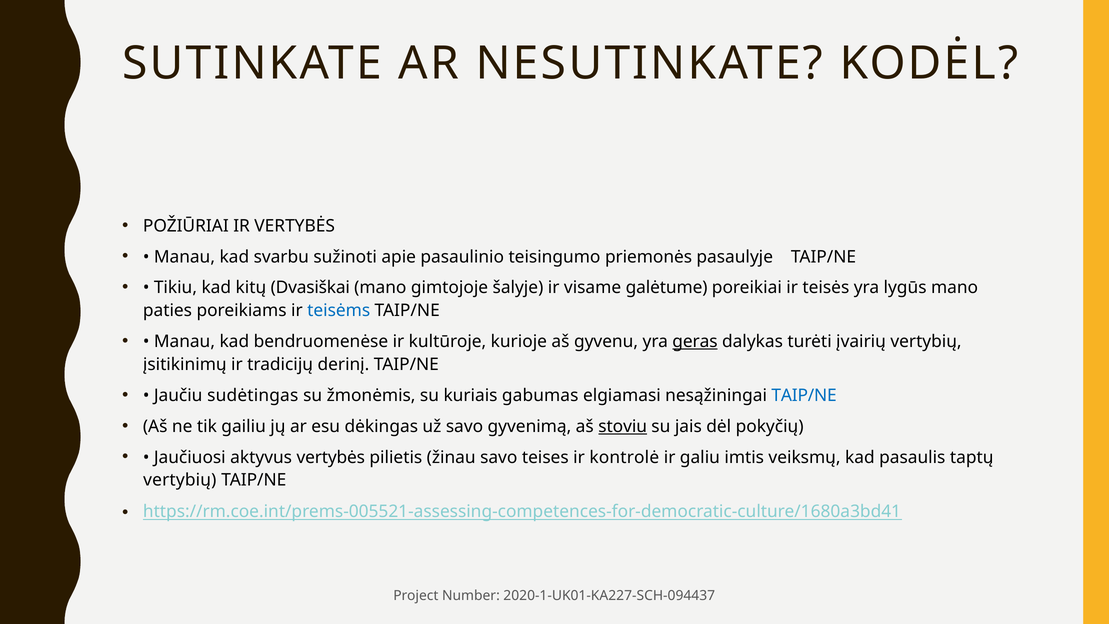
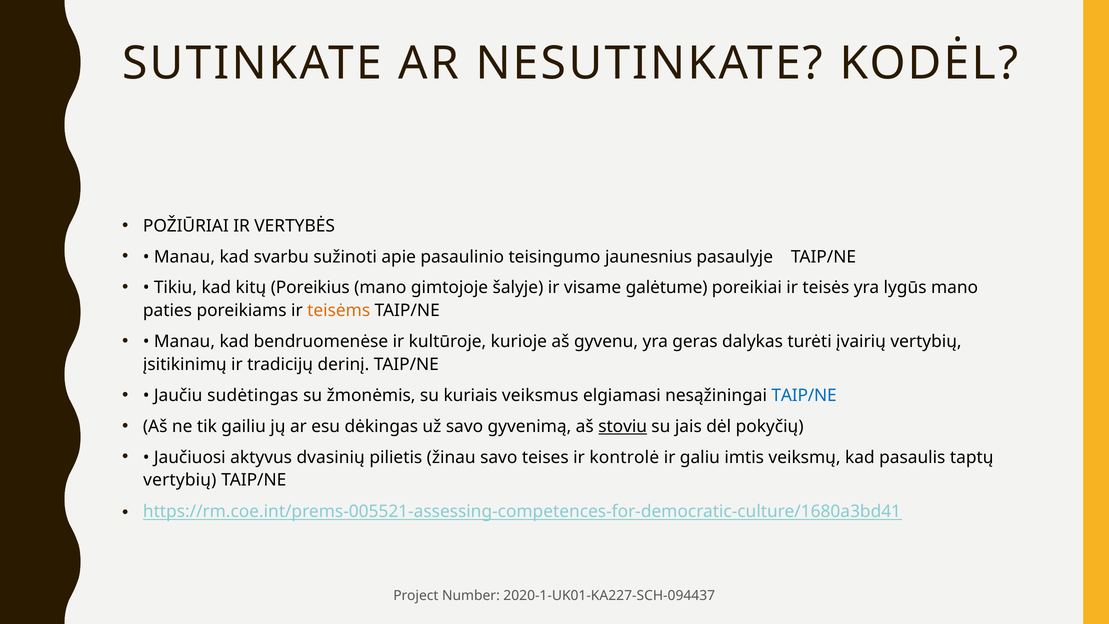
priemonės: priemonės -> jaunesnius
Dvasiškai: Dvasiškai -> Poreikius
teisėms colour: blue -> orange
geras underline: present -> none
gabumas: gabumas -> veiksmus
aktyvus vertybės: vertybės -> dvasinių
